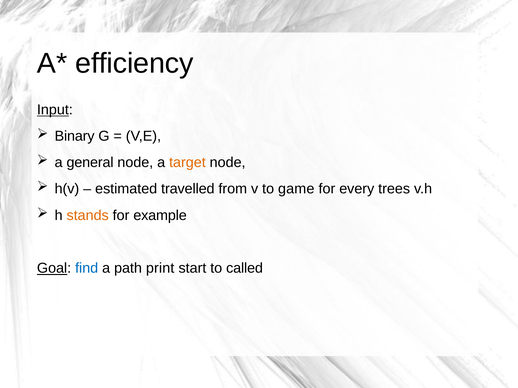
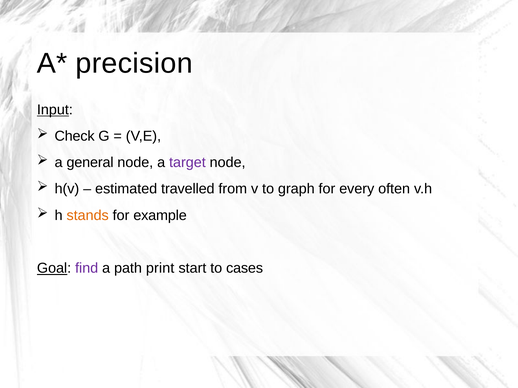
efficiency: efficiency -> precision
Binary: Binary -> Check
target colour: orange -> purple
game: game -> graph
trees: trees -> often
find colour: blue -> purple
called: called -> cases
